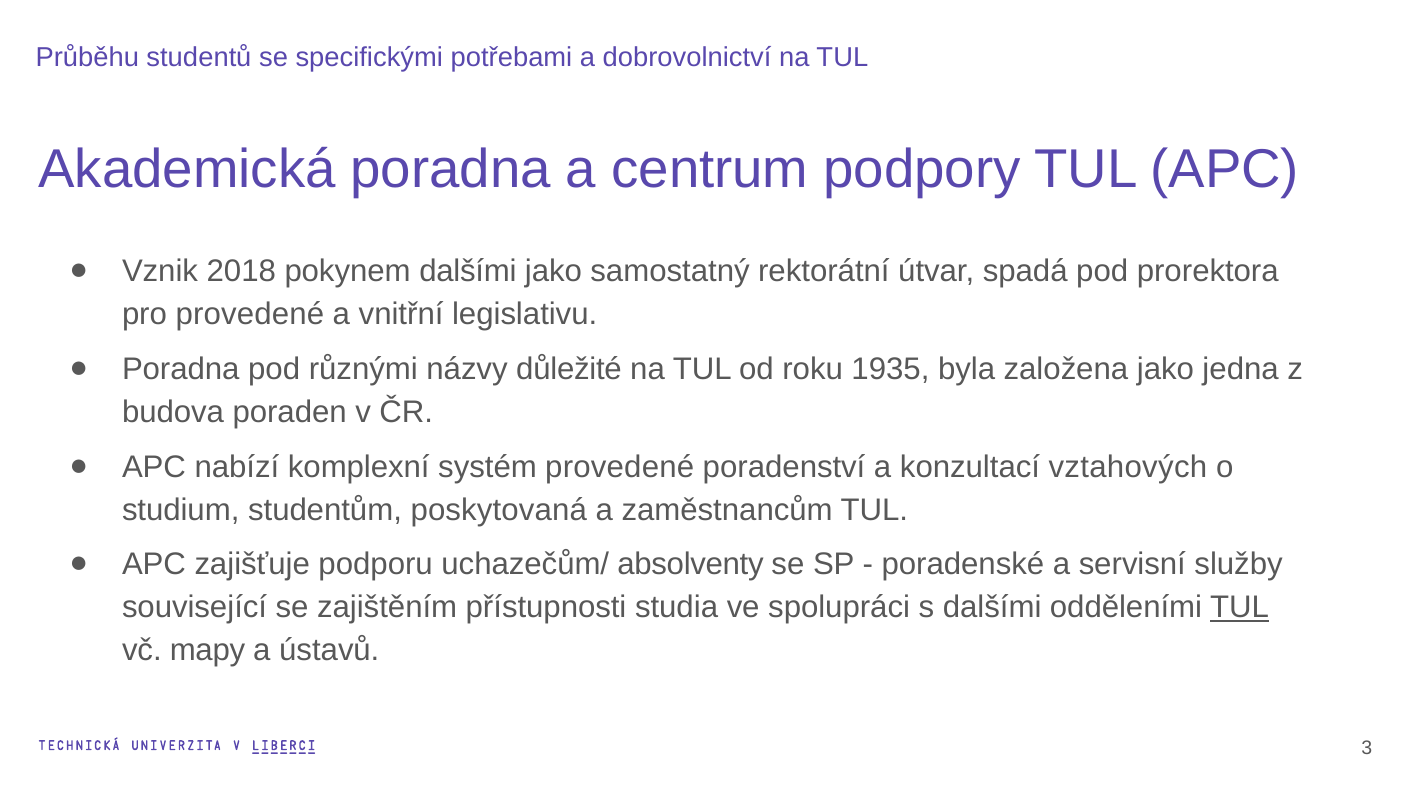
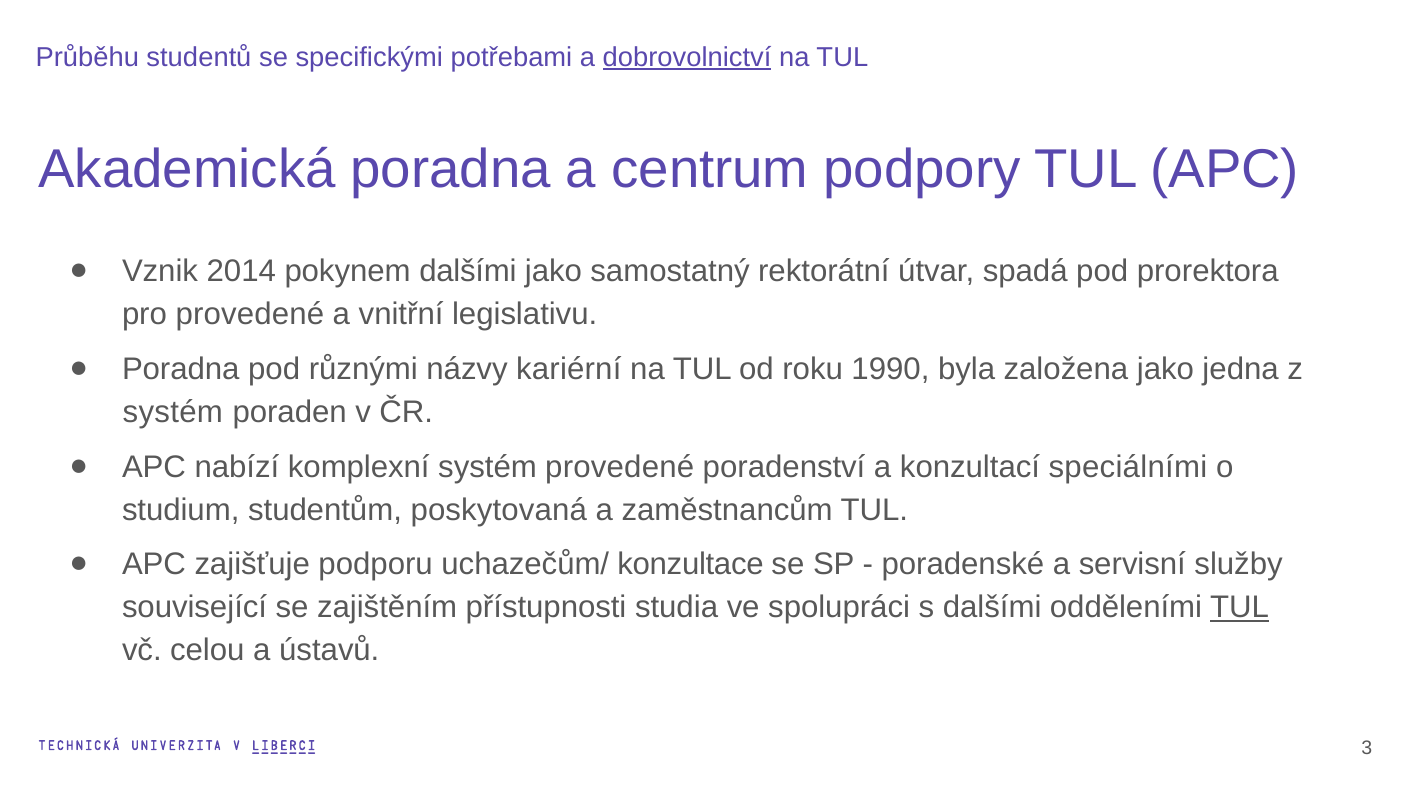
dobrovolnictví underline: none -> present
2018: 2018 -> 2014
důležité: důležité -> kariérní
1935: 1935 -> 1990
budova at (173, 412): budova -> systém
vztahových: vztahových -> speciálními
absolventy: absolventy -> konzultace
mapy: mapy -> celou
